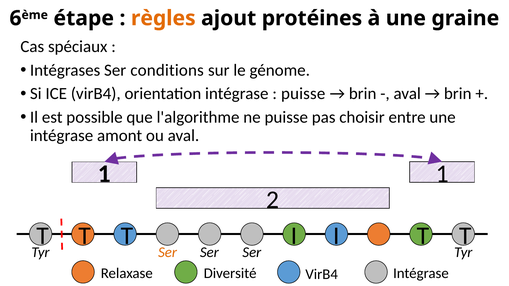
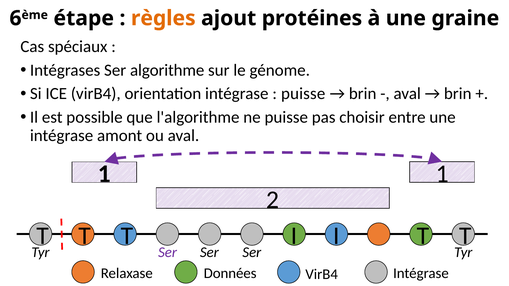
conditions: conditions -> algorithme
Ser at (168, 252) colour: orange -> purple
Diversité: Diversité -> Données
